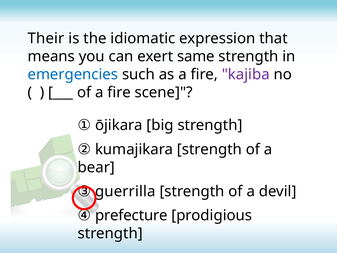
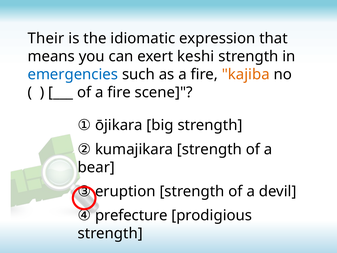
same: same -> keshi
kajiba colour: purple -> orange
guerrilla: guerrilla -> eruption
